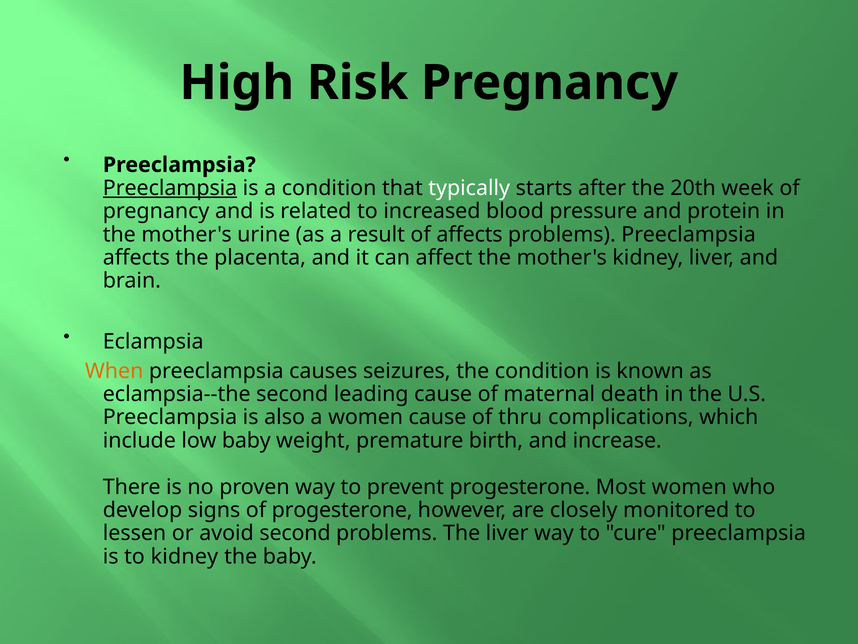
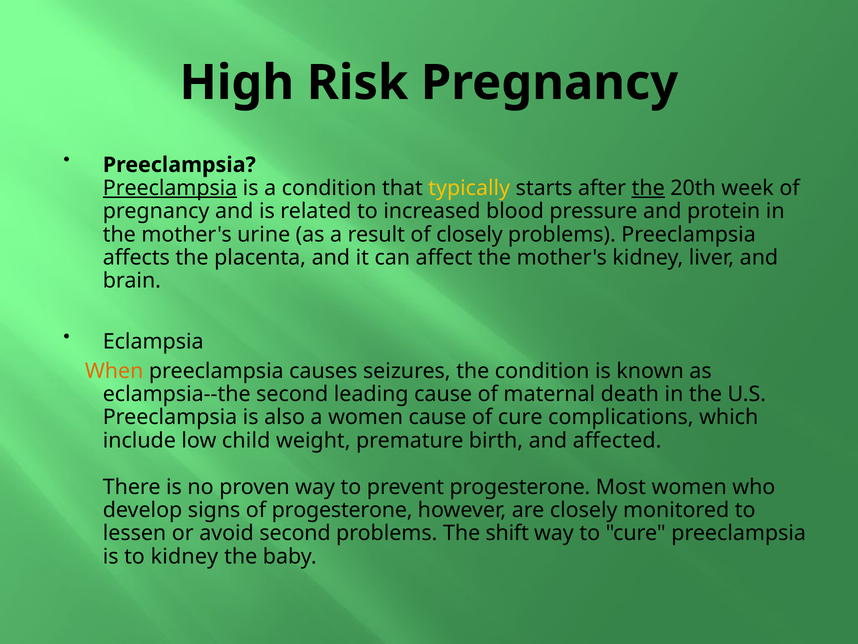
typically colour: white -> yellow
the at (648, 188) underline: none -> present
of affects: affects -> closely
of thru: thru -> cure
low baby: baby -> child
increase: increase -> affected
The liver: liver -> shift
